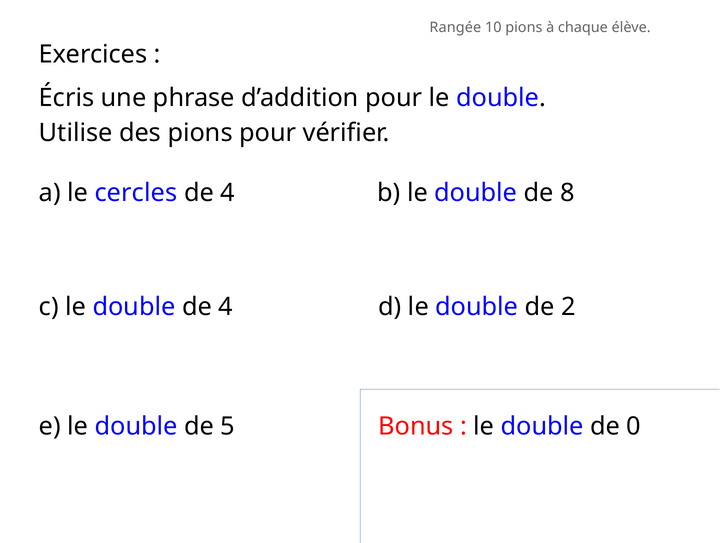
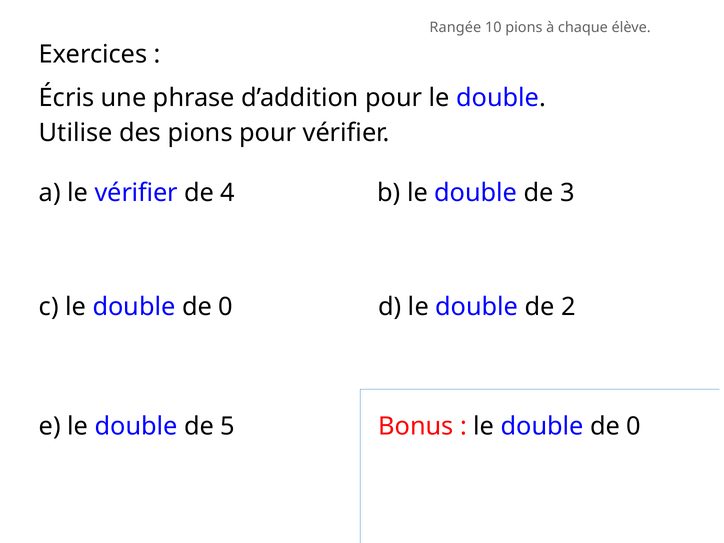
le cercles: cercles -> vérifier
8: 8 -> 3
4 at (226, 307): 4 -> 0
